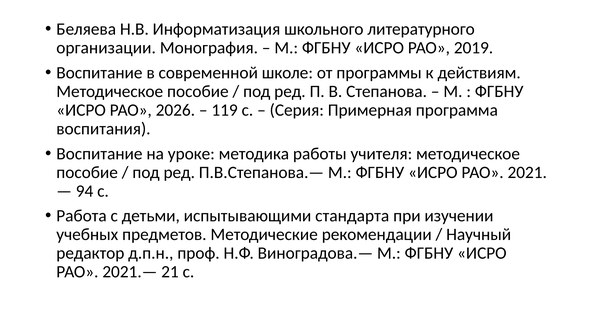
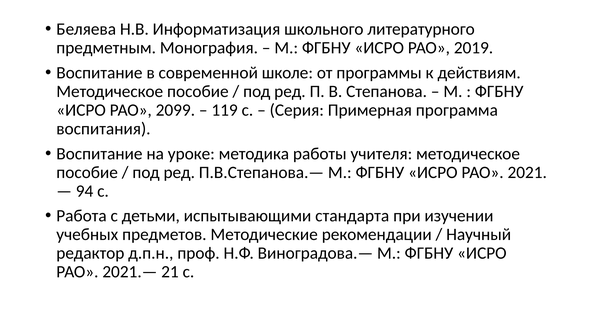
организации: организации -> предметным
2026: 2026 -> 2099
